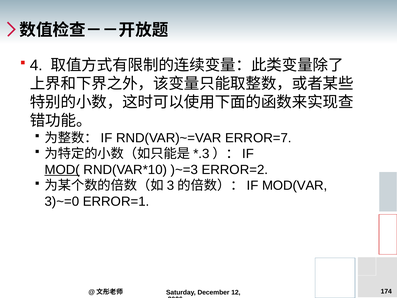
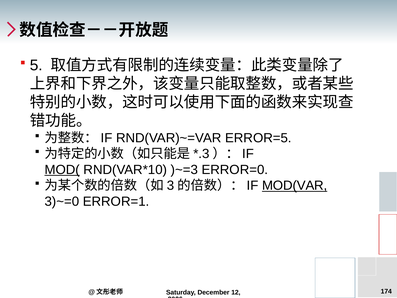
4: 4 -> 5
ERROR=7: ERROR=7 -> ERROR=5
ERROR=2: ERROR=2 -> ERROR=0
MOD(VAR underline: none -> present
